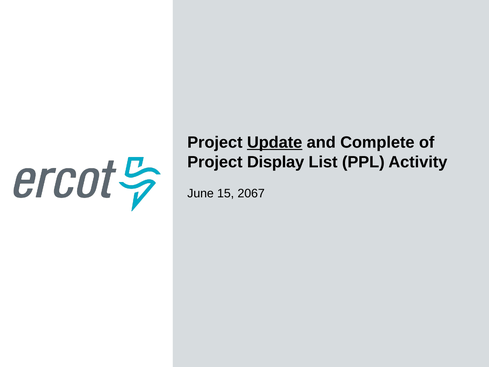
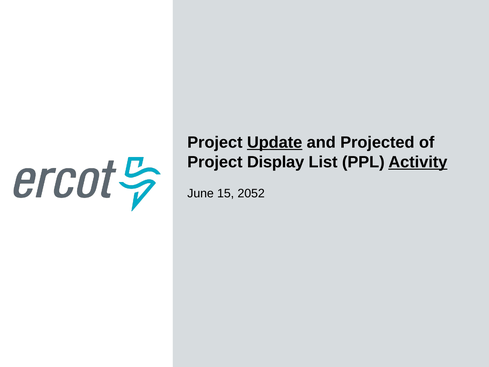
Complete: Complete -> Projected
Activity underline: none -> present
2067: 2067 -> 2052
